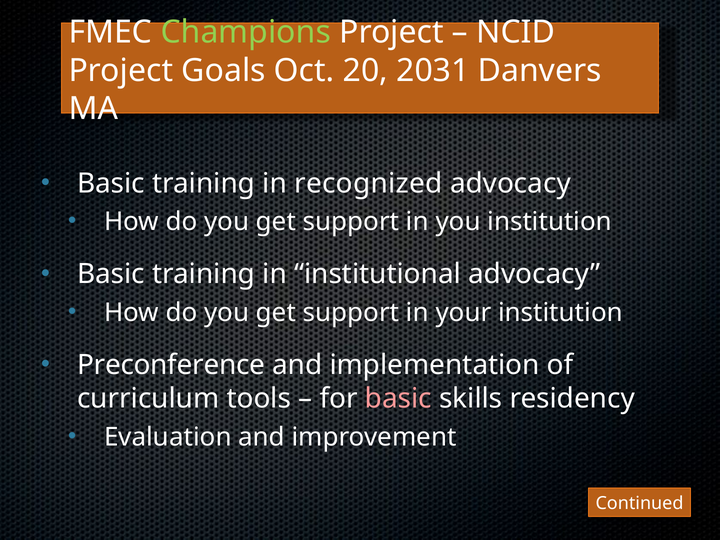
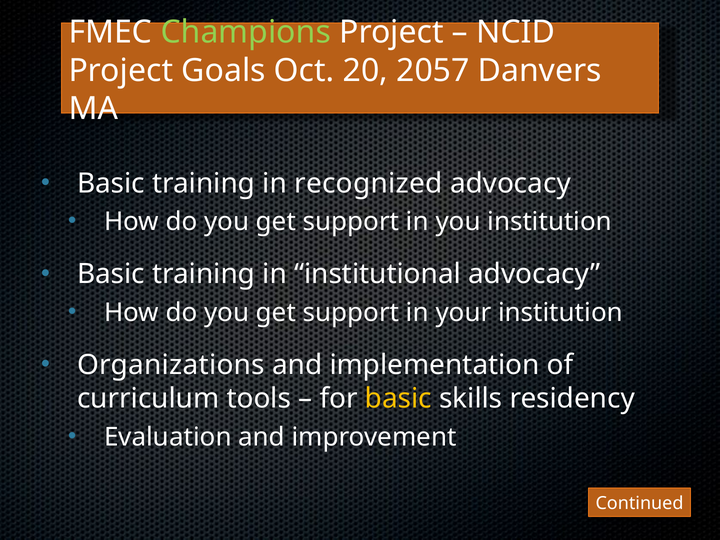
2031: 2031 -> 2057
Preconference: Preconference -> Organizations
basic at (398, 399) colour: pink -> yellow
